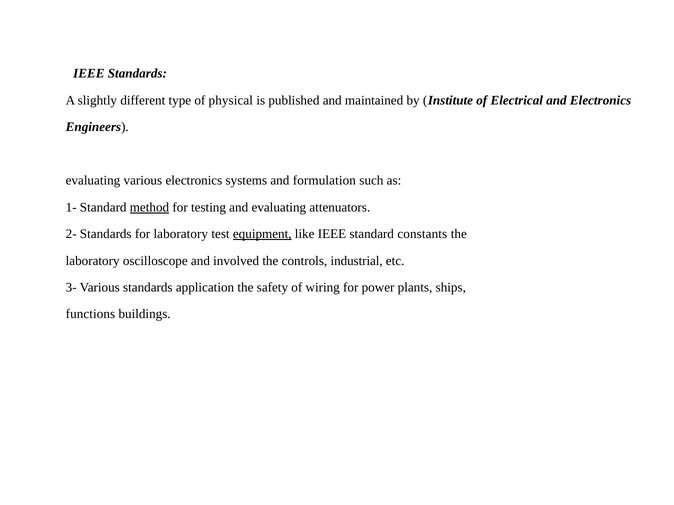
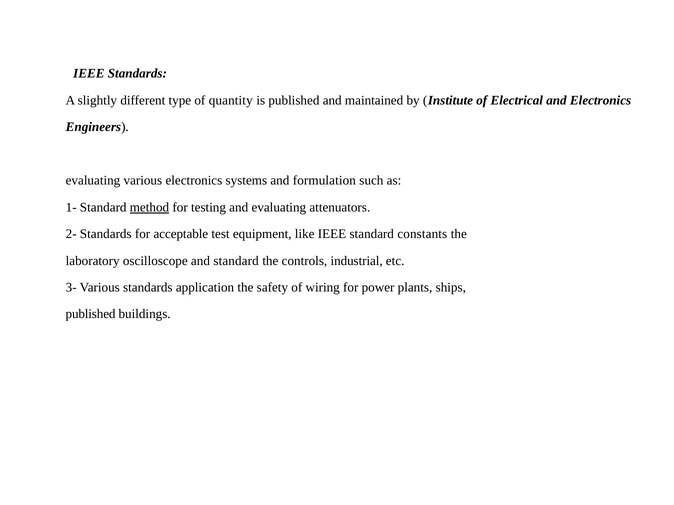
physical: physical -> quantity
for laboratory: laboratory -> acceptable
equipment underline: present -> none
and involved: involved -> standard
functions at (90, 314): functions -> published
